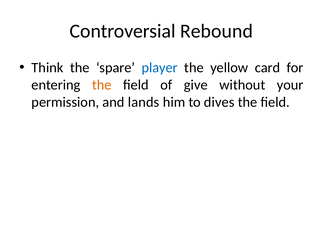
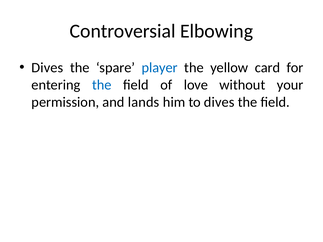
Rebound: Rebound -> Elbowing
Think at (47, 68): Think -> Dives
the at (102, 85) colour: orange -> blue
give: give -> love
